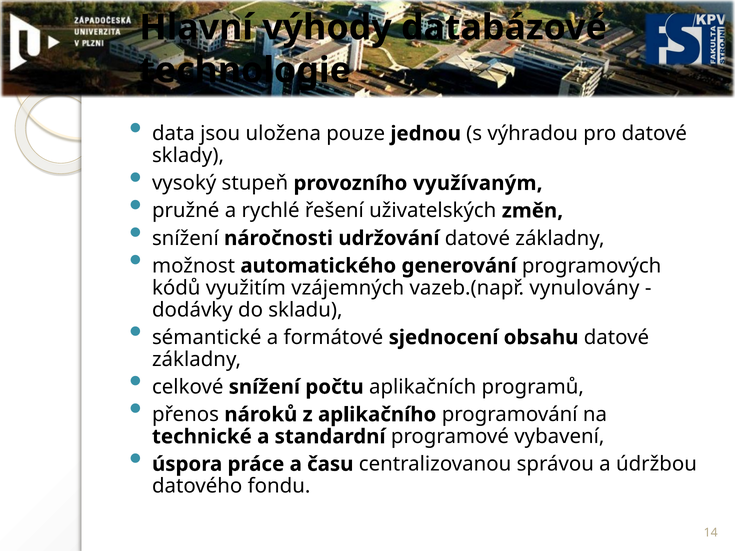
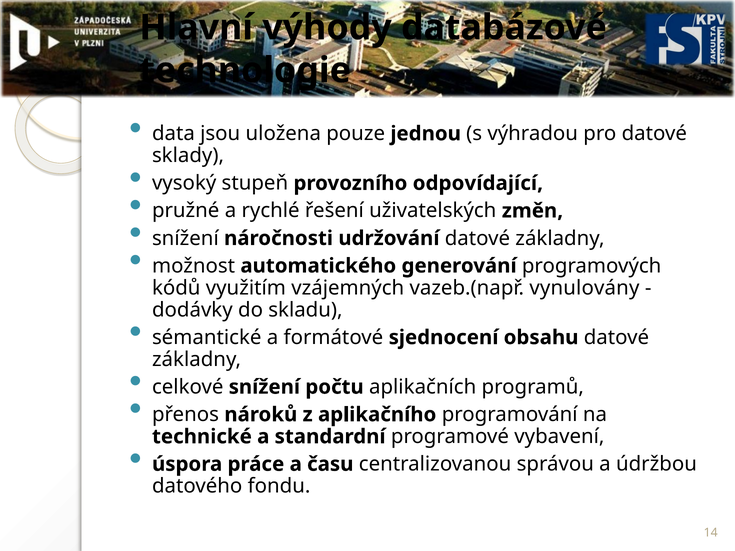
využívaným: využívaným -> odpovídající
